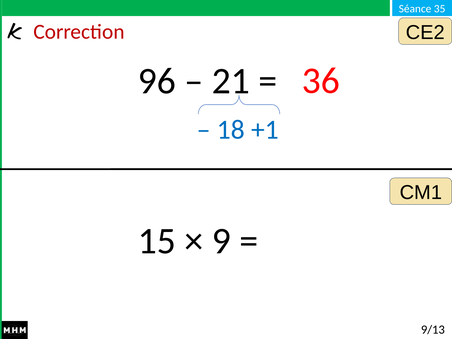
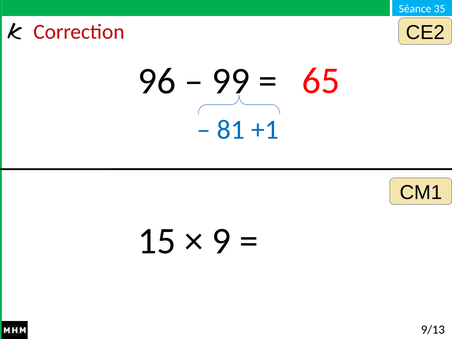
21: 21 -> 99
36: 36 -> 65
18: 18 -> 81
